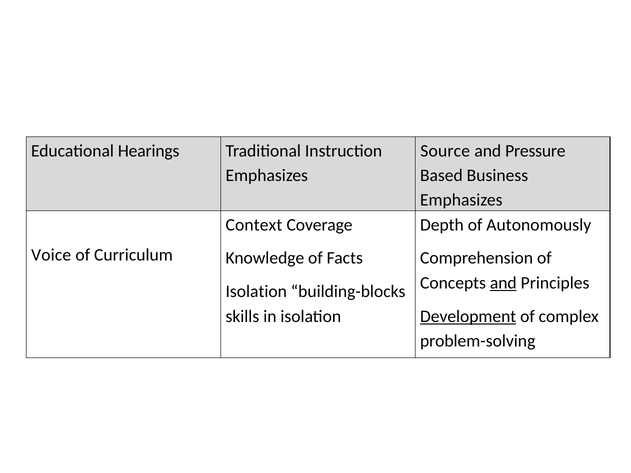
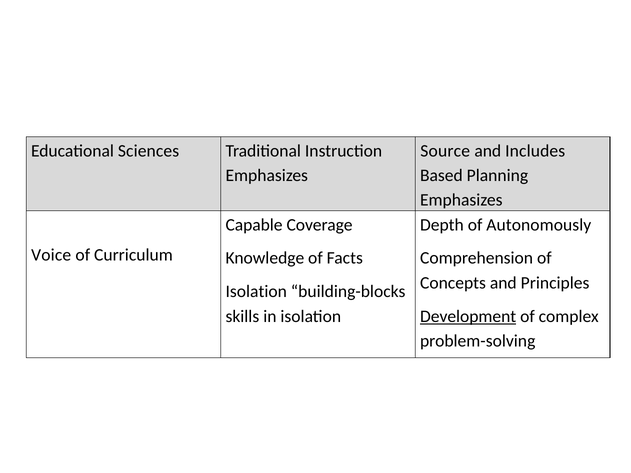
Hearings: Hearings -> Sciences
Pressure: Pressure -> Includes
Business: Business -> Planning
Context: Context -> Capable
and at (503, 283) underline: present -> none
